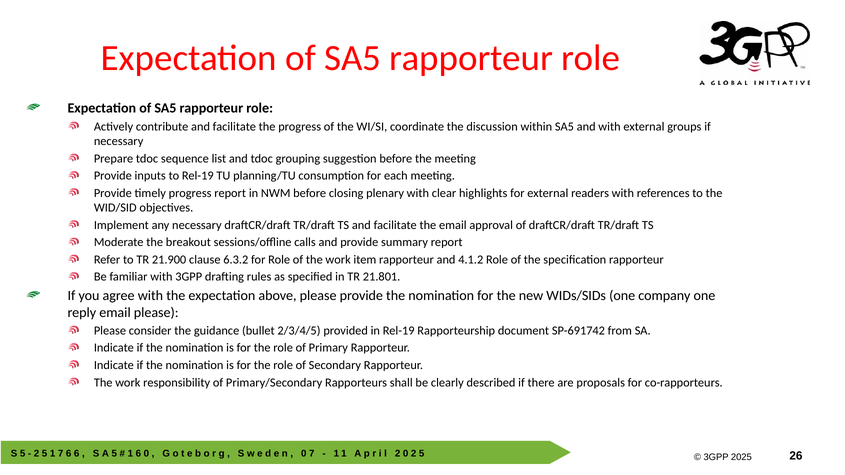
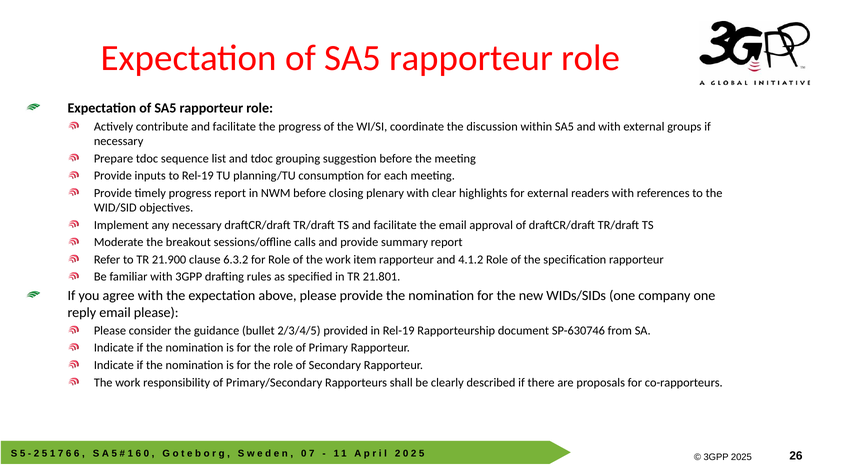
SP-691742: SP-691742 -> SP-630746
